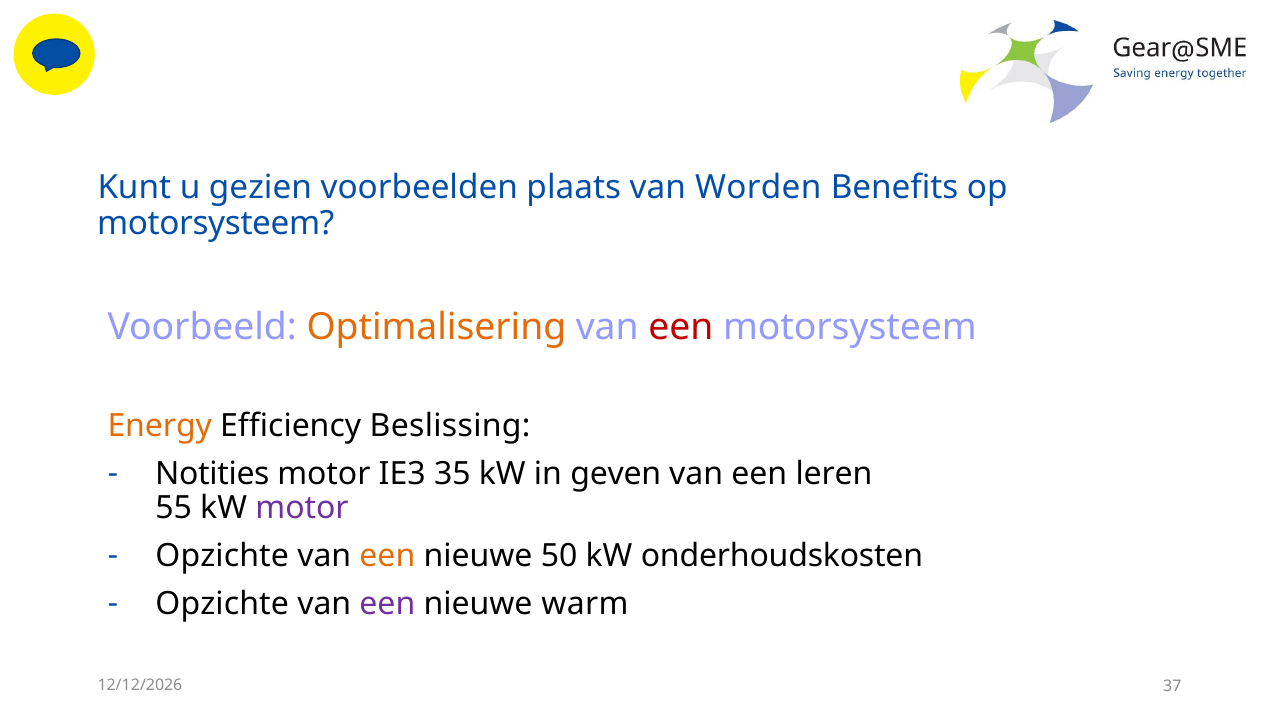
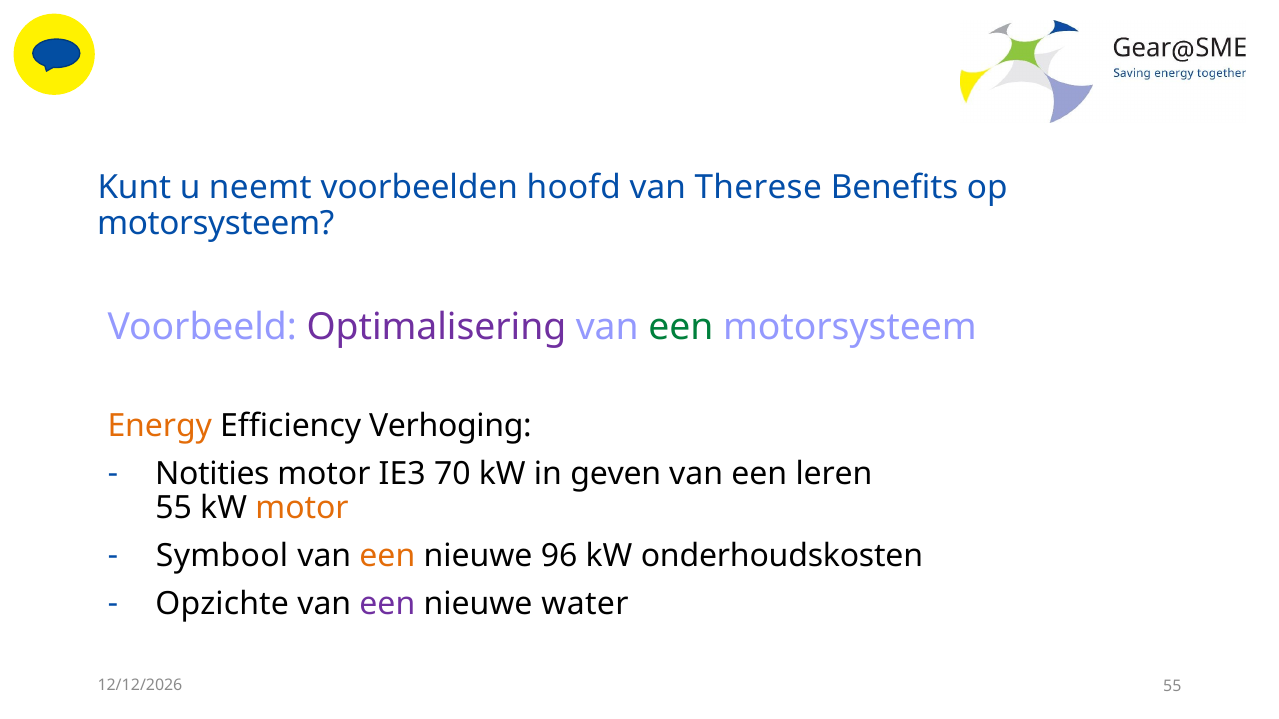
gezien: gezien -> neemt
plaats: plaats -> hoofd
Worden: Worden -> Therese
Optimalisering colour: orange -> purple
een at (681, 328) colour: red -> green
Beslissing: Beslissing -> Verhoging
35: 35 -> 70
motor at (302, 509) colour: purple -> orange
Opzichte at (222, 557): Opzichte -> Symbool
50: 50 -> 96
warm: warm -> water
37 at (1172, 687): 37 -> 55
